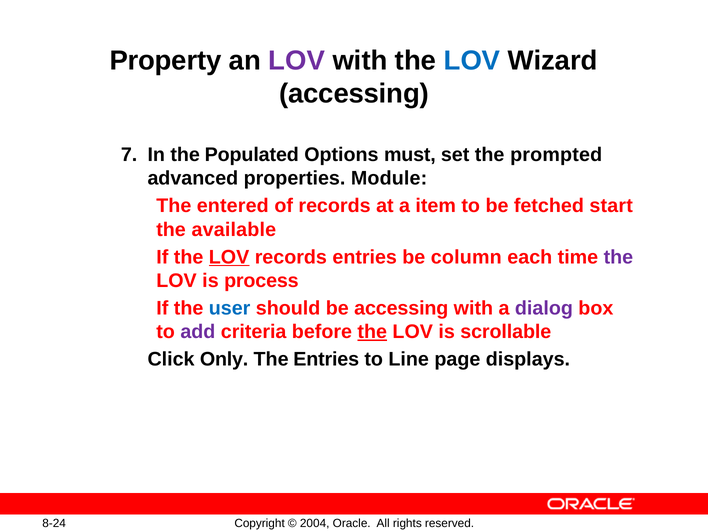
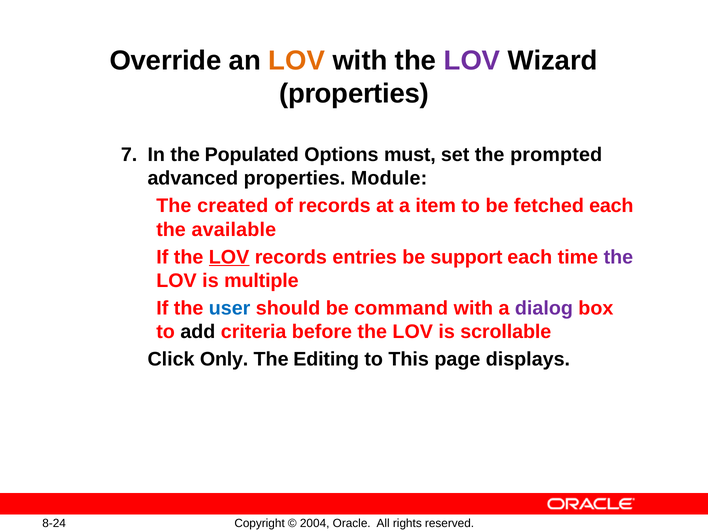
Property: Property -> Override
LOV at (297, 61) colour: purple -> orange
LOV at (472, 61) colour: blue -> purple
accessing at (354, 94): accessing -> properties
entered: entered -> created
fetched start: start -> each
column: column -> support
process: process -> multiple
be accessing: accessing -> command
add colour: purple -> black
the at (372, 332) underline: present -> none
The Entries: Entries -> Editing
Line: Line -> This
